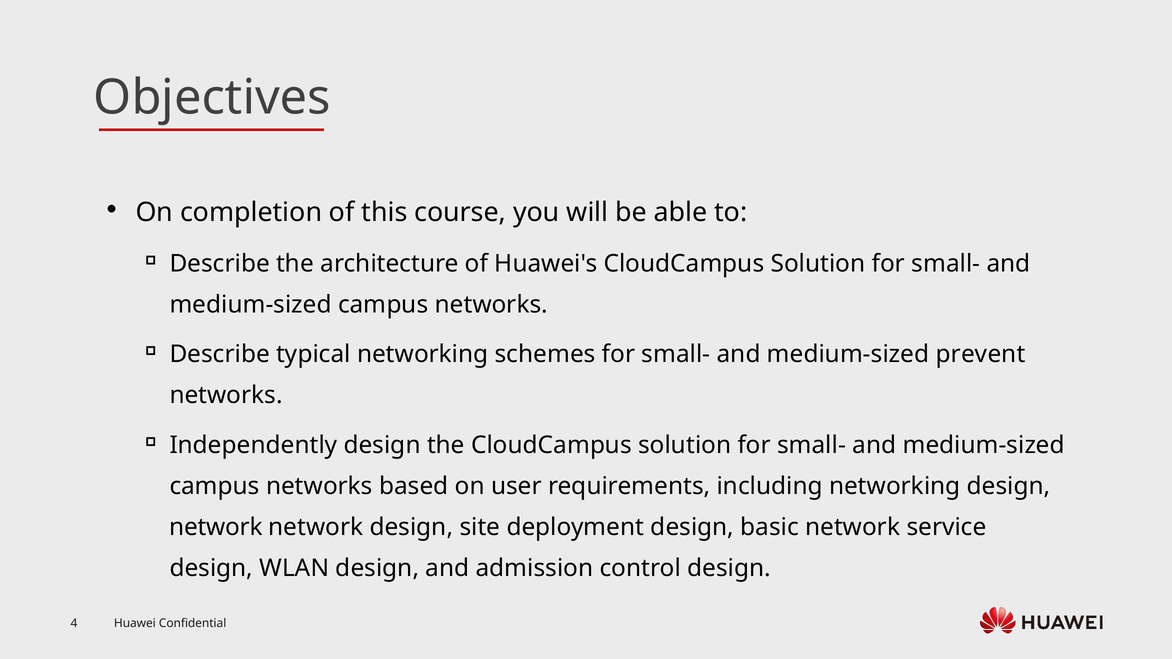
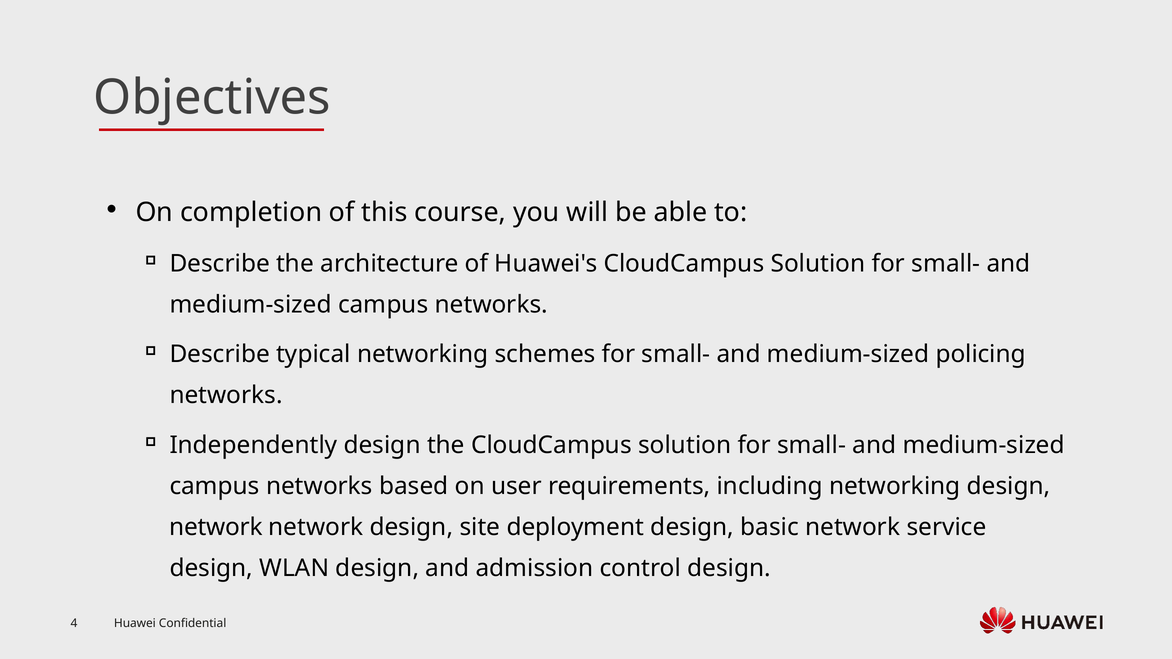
prevent: prevent -> policing
